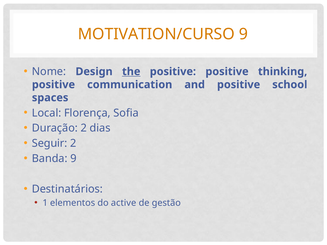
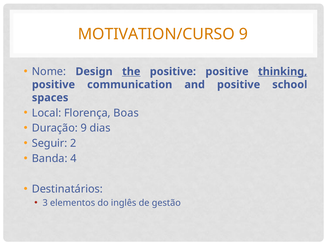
thinking underline: none -> present
Sofia: Sofia -> Boas
Duração 2: 2 -> 9
Banda 9: 9 -> 4
1: 1 -> 3
active: active -> inglês
